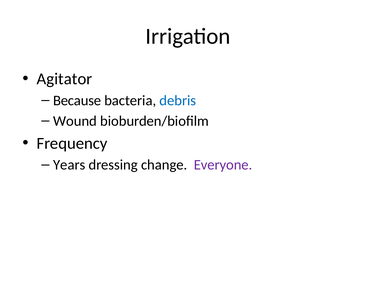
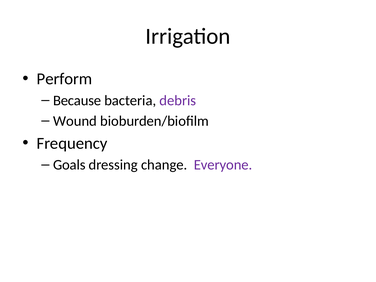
Agitator: Agitator -> Perform
debris colour: blue -> purple
Years: Years -> Goals
